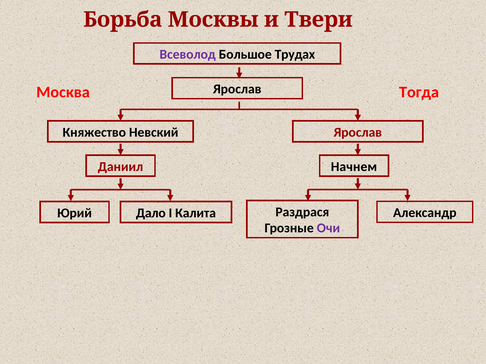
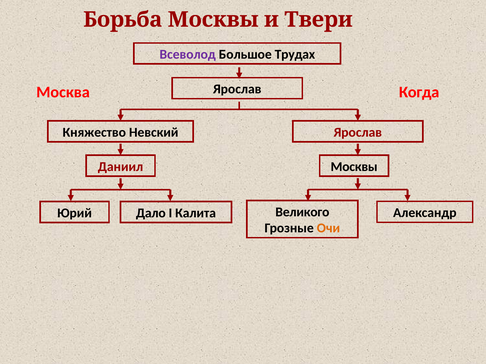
Тогда: Тогда -> Когда
Начнем: Начнем -> Москвы
Раздрася: Раздрася -> Великого
Очи colour: purple -> orange
